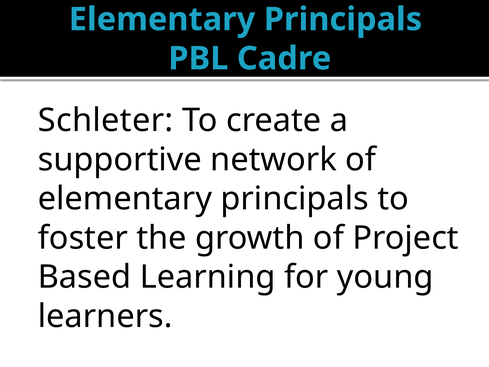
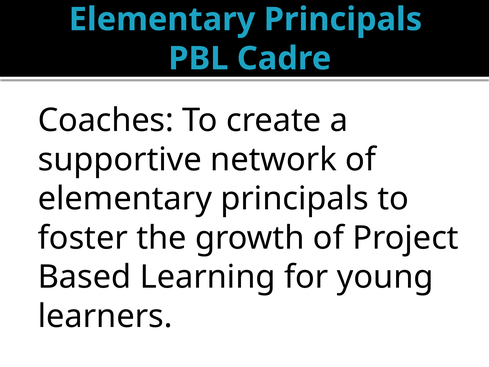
Schleter: Schleter -> Coaches
